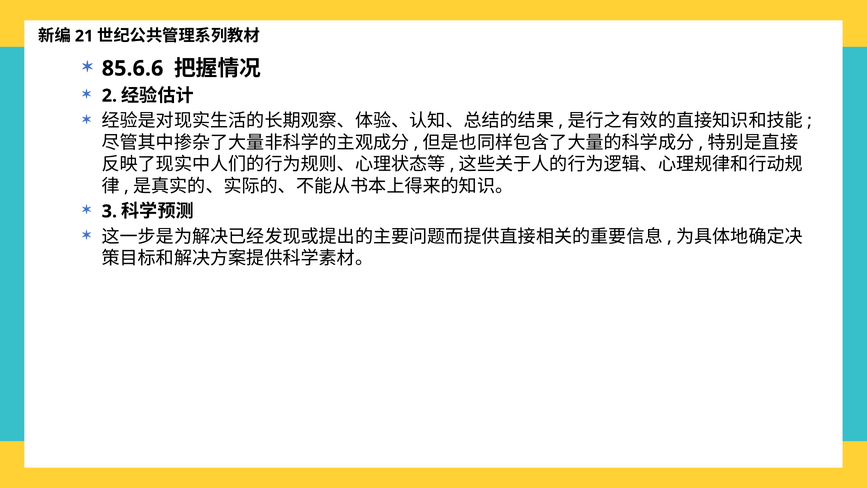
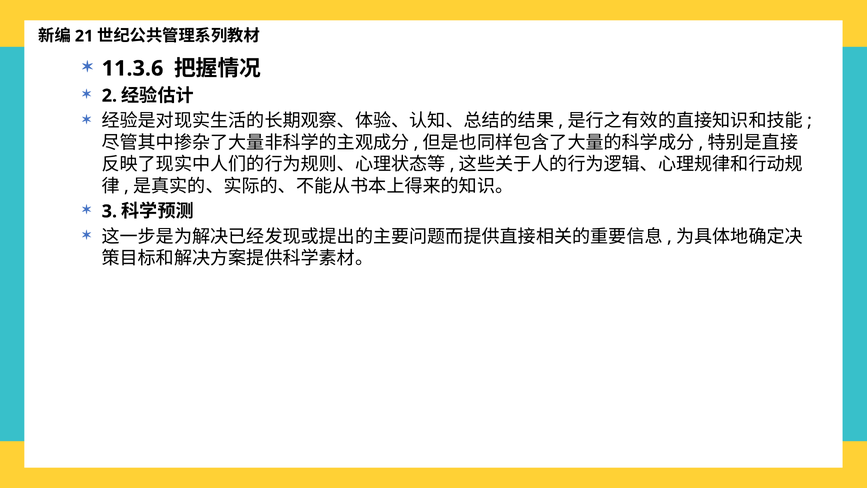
85.6.6: 85.6.6 -> 11.3.6
